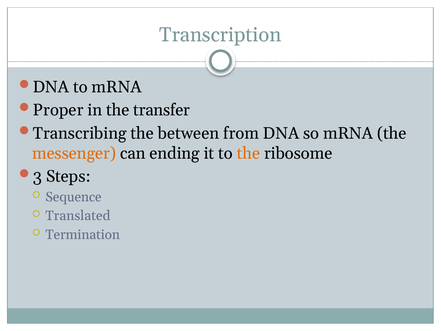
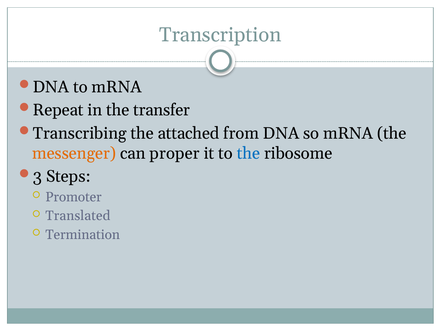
Proper: Proper -> Repeat
between: between -> attached
ending: ending -> proper
the at (248, 153) colour: orange -> blue
Sequence: Sequence -> Promoter
